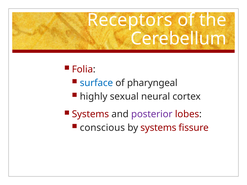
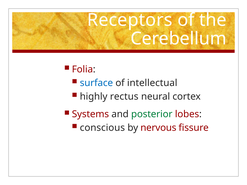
pharyngeal: pharyngeal -> intellectual
sexual: sexual -> rectus
posterior colour: purple -> green
by systems: systems -> nervous
